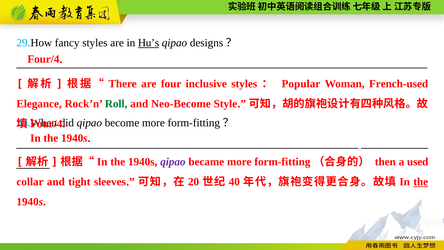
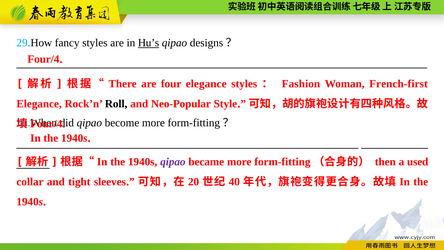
four inclusive: inclusive -> elegance
Popular: Popular -> Fashion
French-used: French-used -> French-first
Roll colour: green -> black
Neo-Become: Neo-Become -> Neo-Popular
the at (421, 182) underline: present -> none
